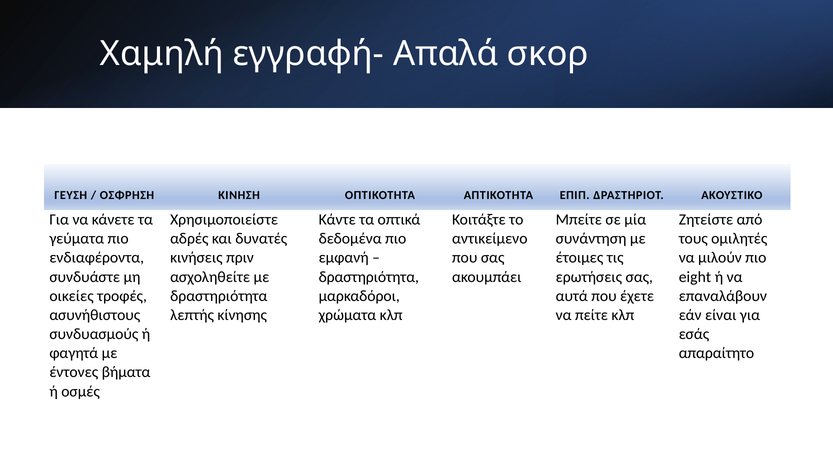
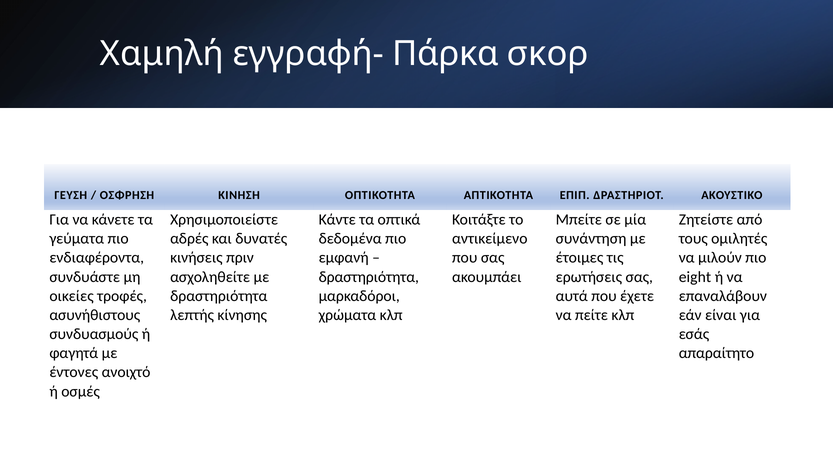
Απαλά: Απαλά -> Πάρκα
βήματα: βήματα -> ανοιχτό
